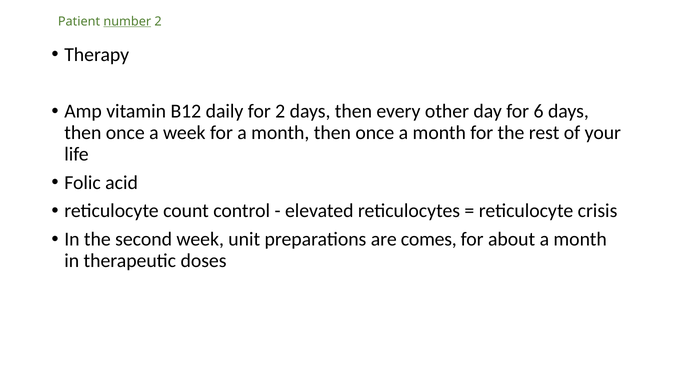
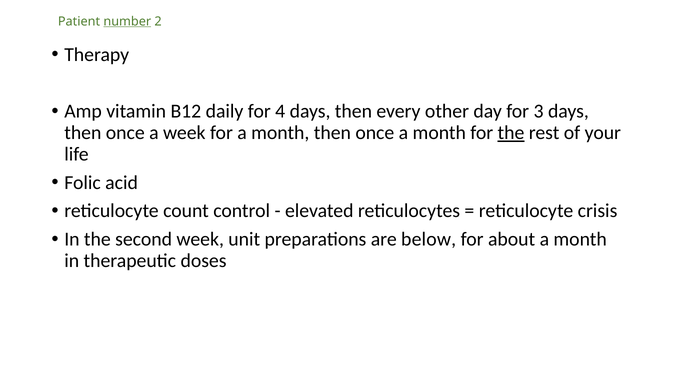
for 2: 2 -> 4
6: 6 -> 3
the at (511, 133) underline: none -> present
comes: comes -> below
